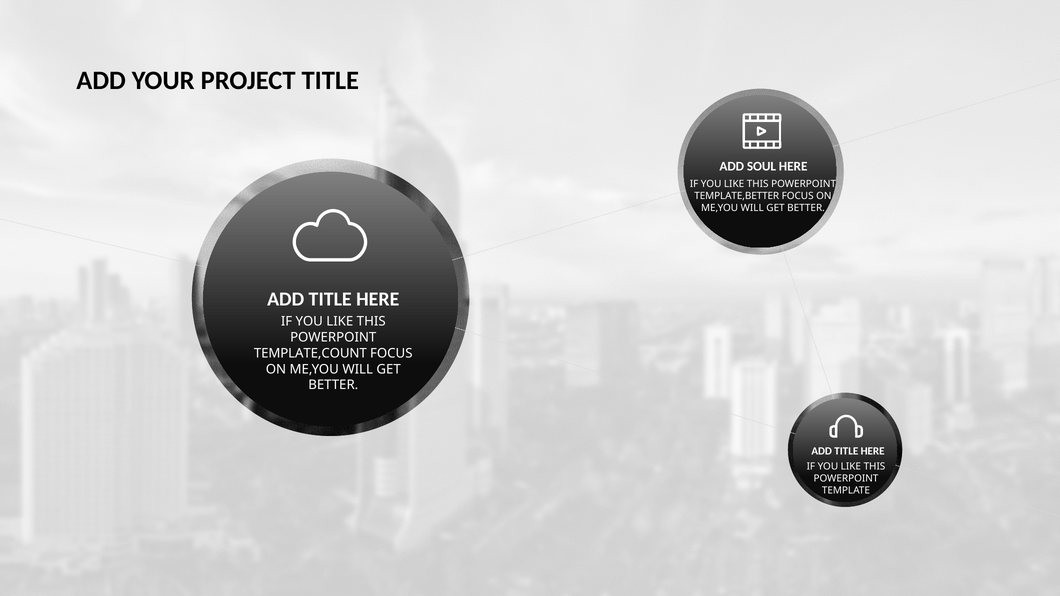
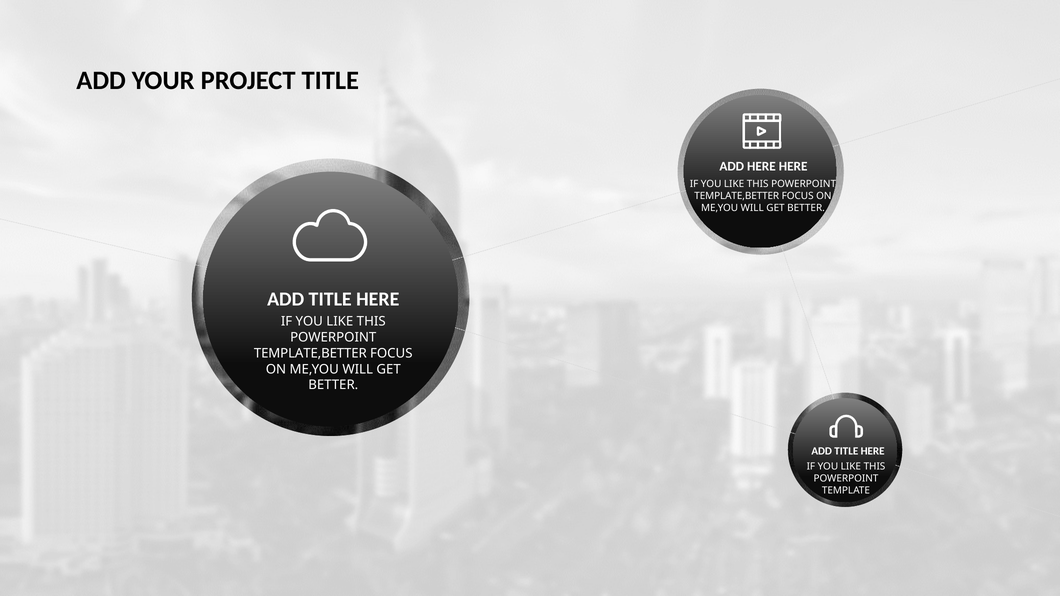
ADD SOUL: SOUL -> HERE
TEMPLATE,COUNT at (310, 353): TEMPLATE,COUNT -> TEMPLATE,BETTER
